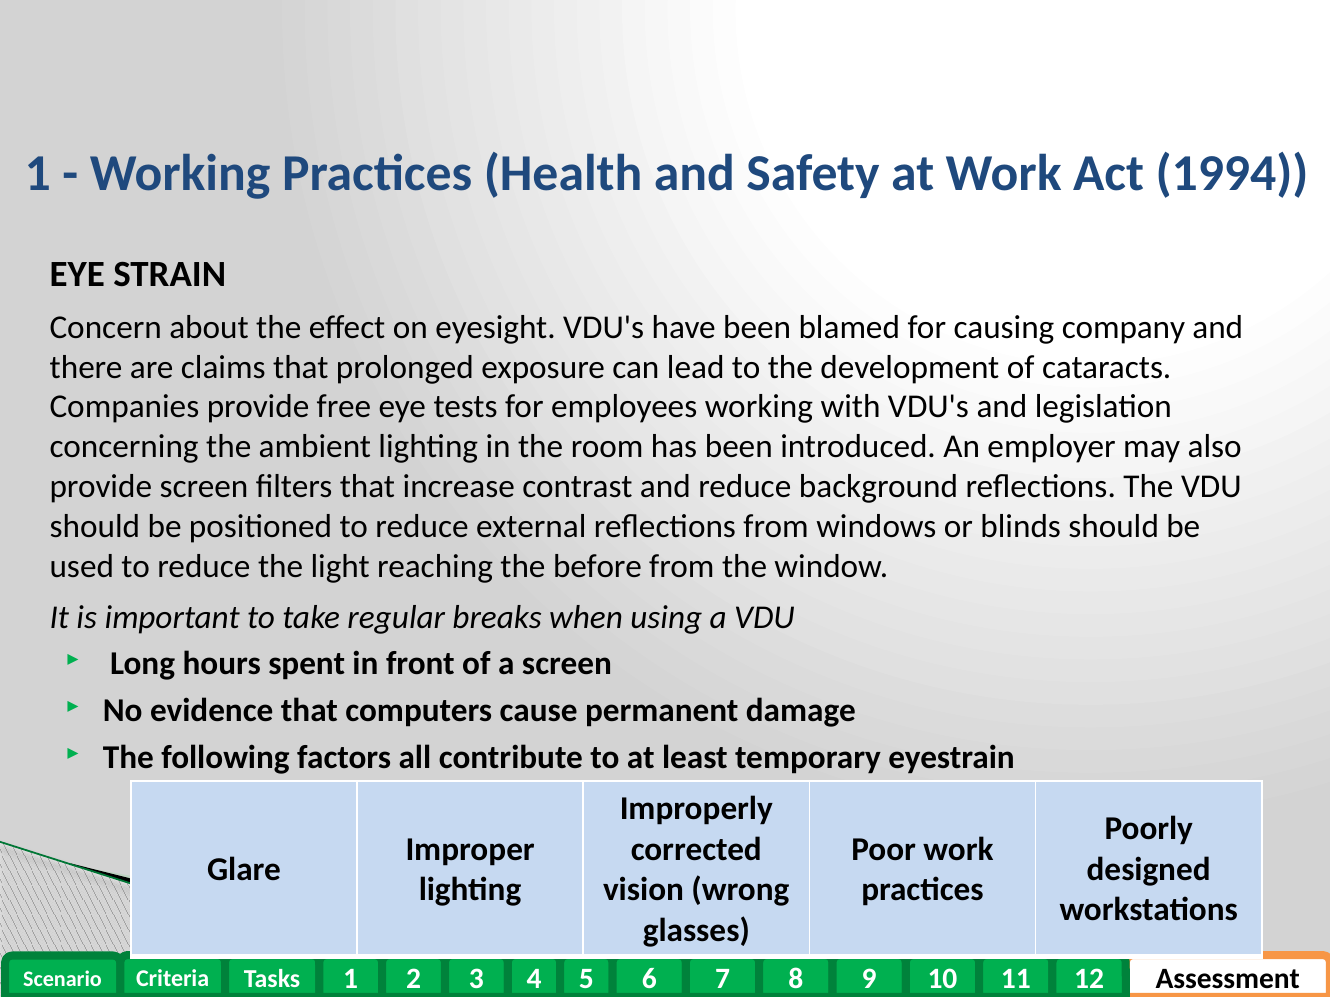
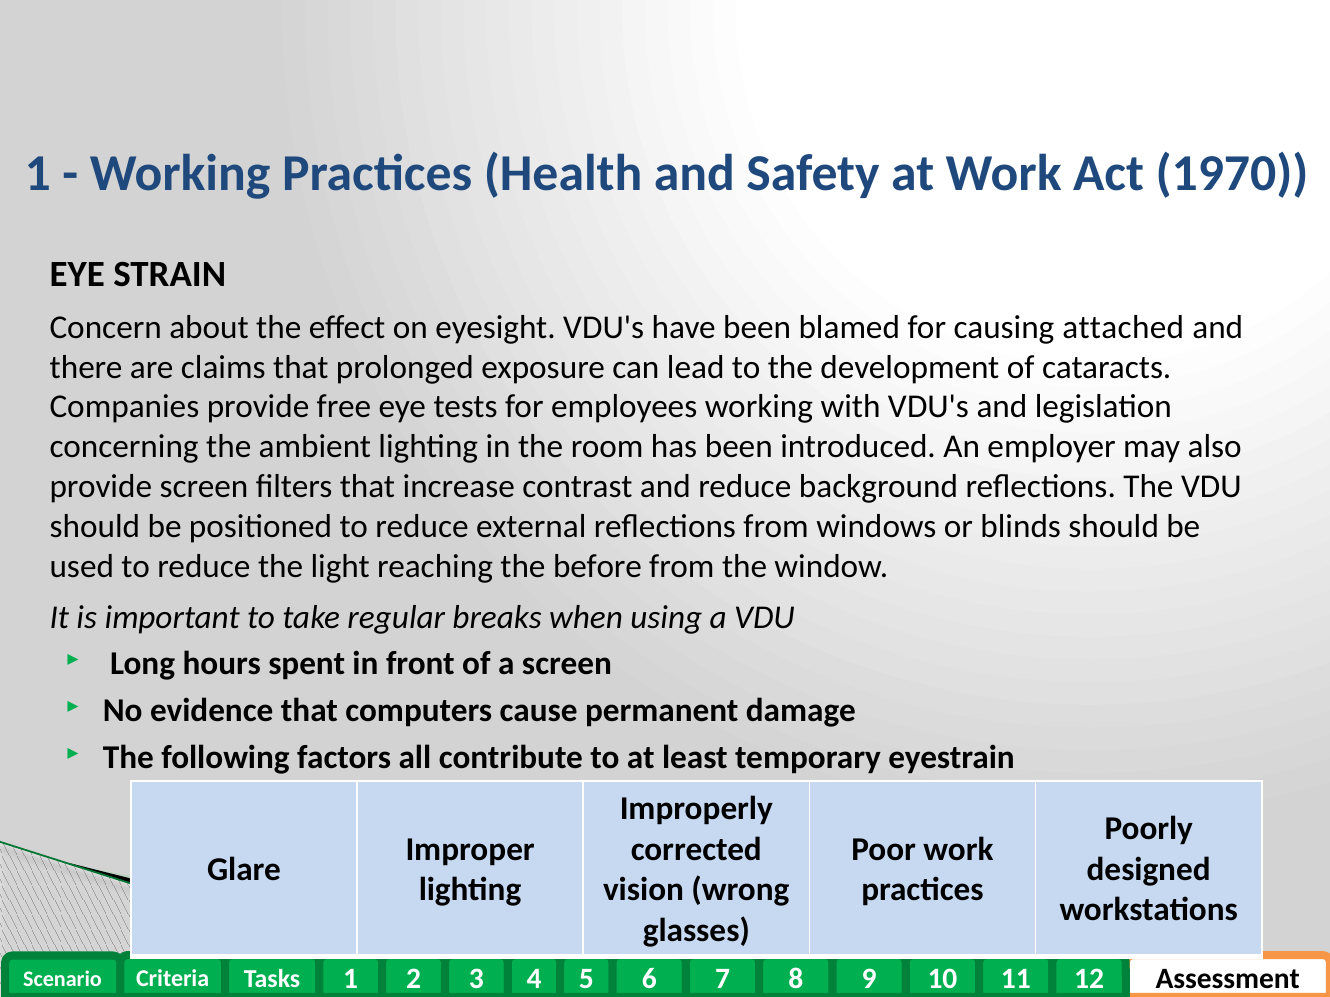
1994: 1994 -> 1970
company: company -> attached
